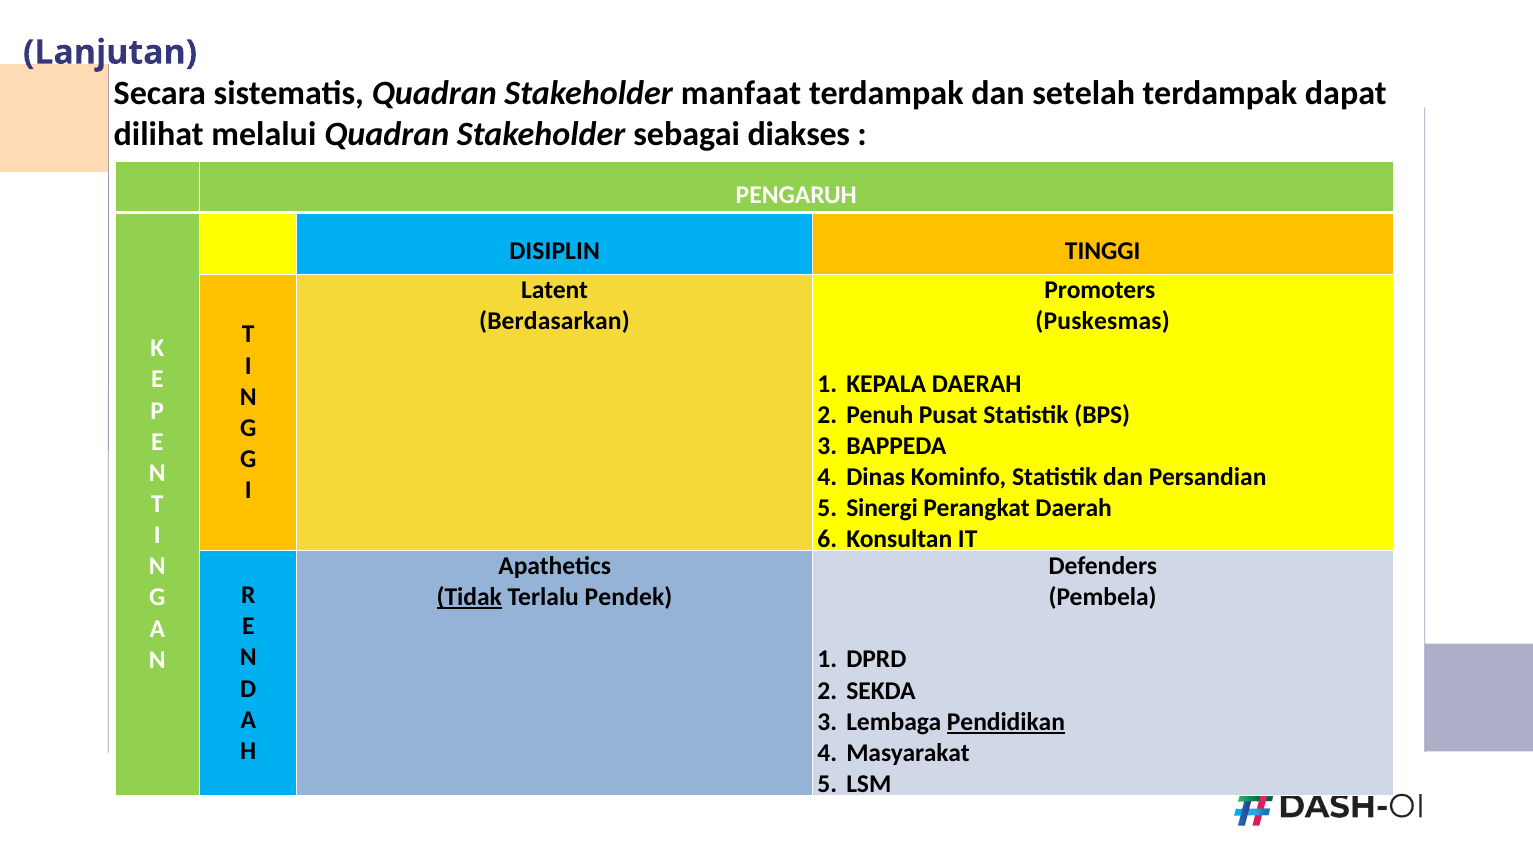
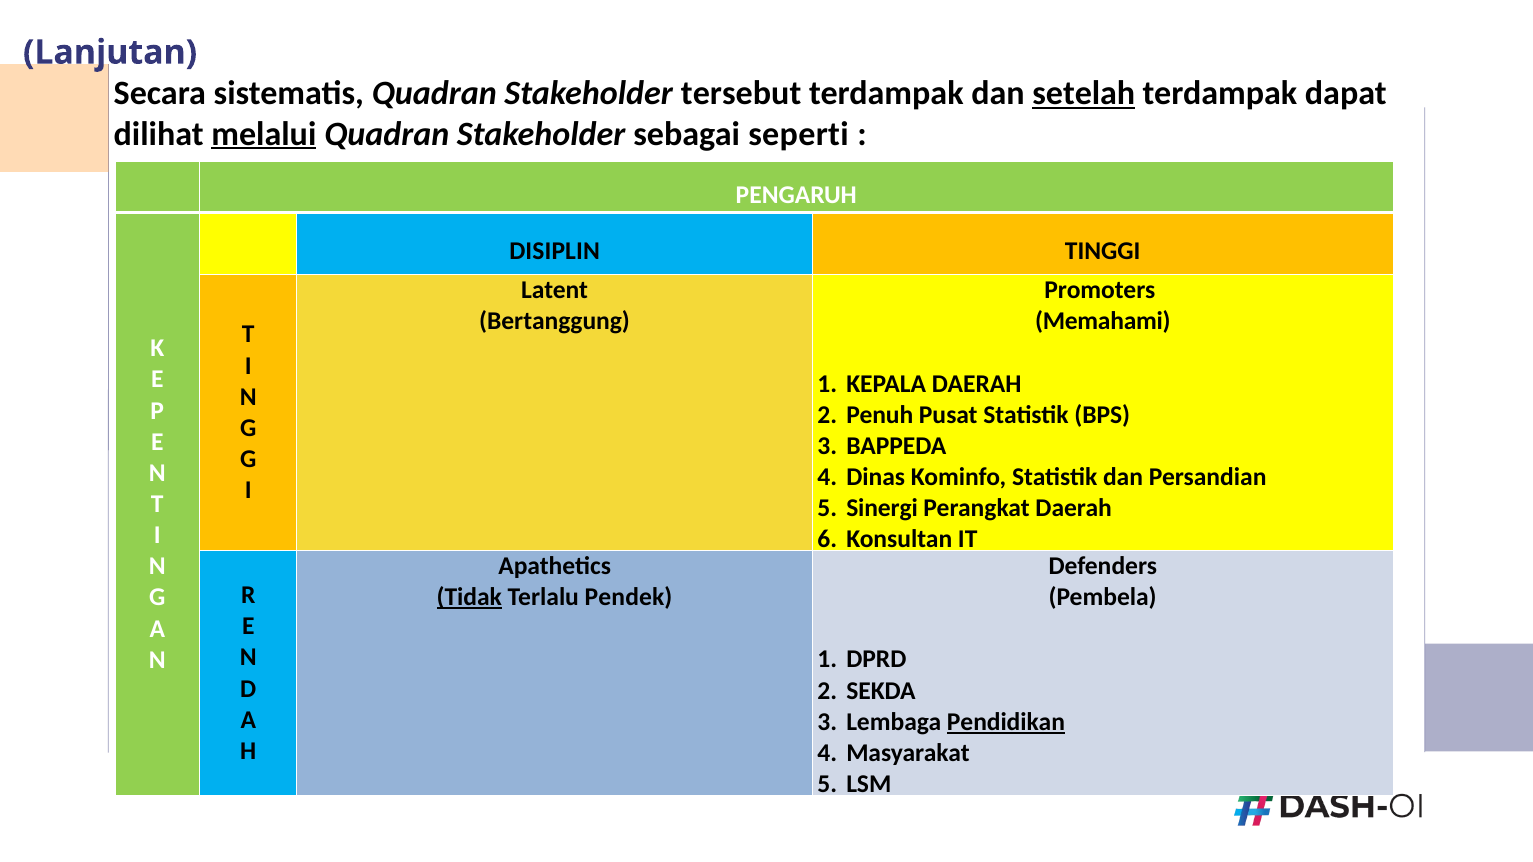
manfaat: manfaat -> tersebut
setelah underline: none -> present
melalui underline: none -> present
diakses: diakses -> seperti
Berdasarkan: Berdasarkan -> Bertanggung
Puskesmas: Puskesmas -> Memahami
